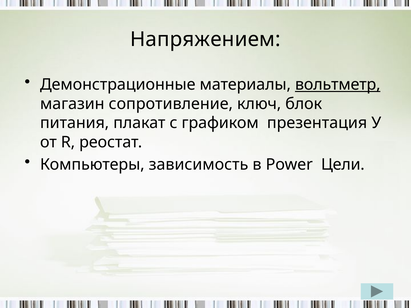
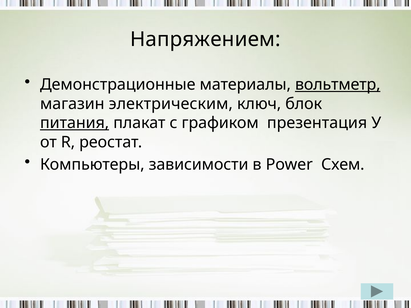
сопротивление: сопротивление -> электрическим
питания underline: none -> present
зависимость: зависимость -> зависимости
Цели: Цели -> Схем
